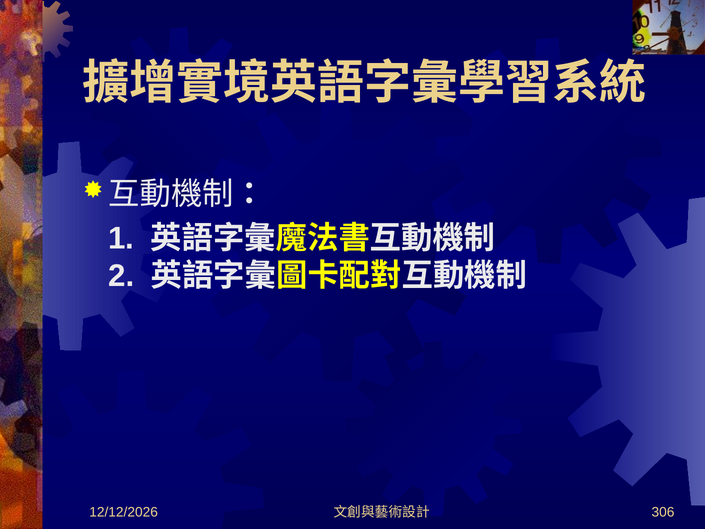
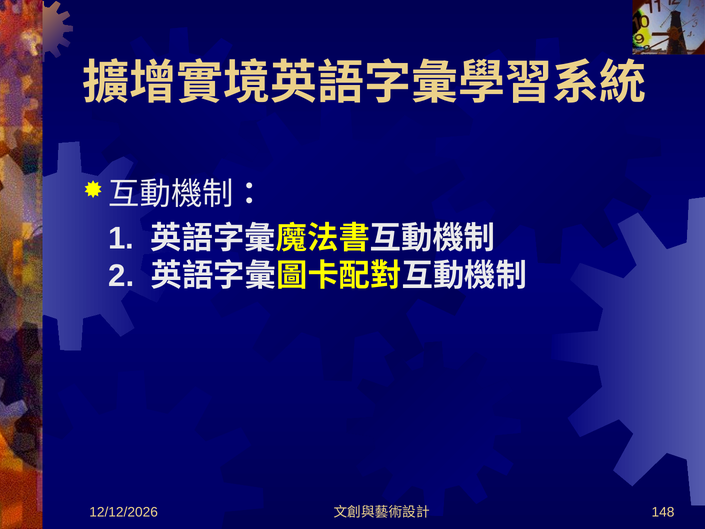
306: 306 -> 148
